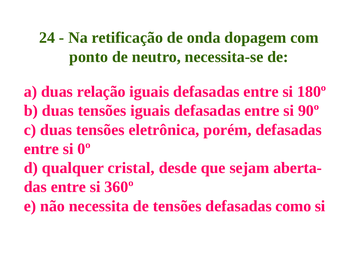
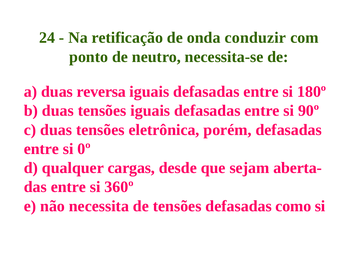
dopagem: dopagem -> conduzir
relação: relação -> reversa
cristal: cristal -> cargas
